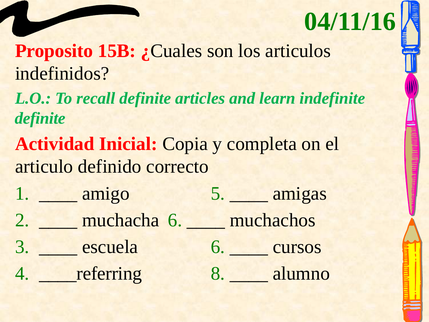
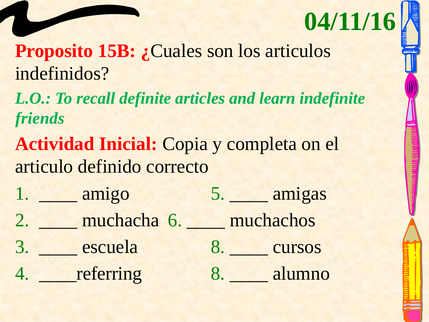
definite at (40, 118): definite -> friends
escuela 6: 6 -> 8
